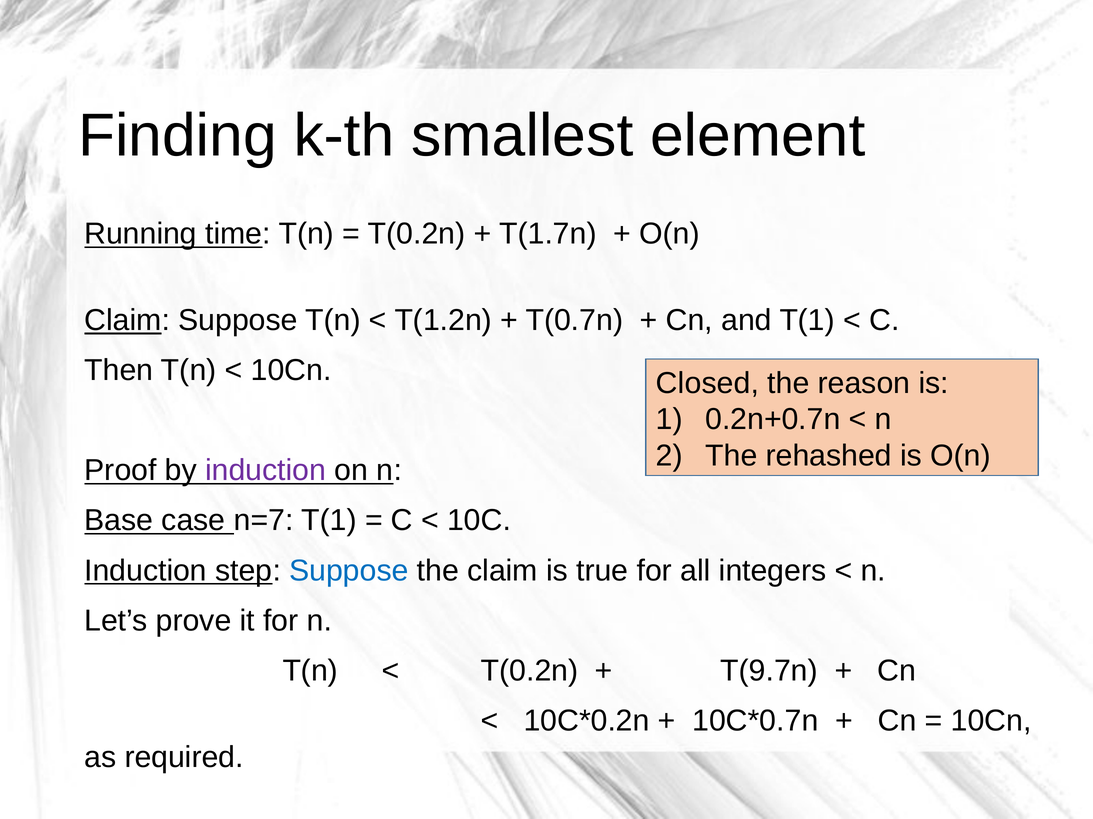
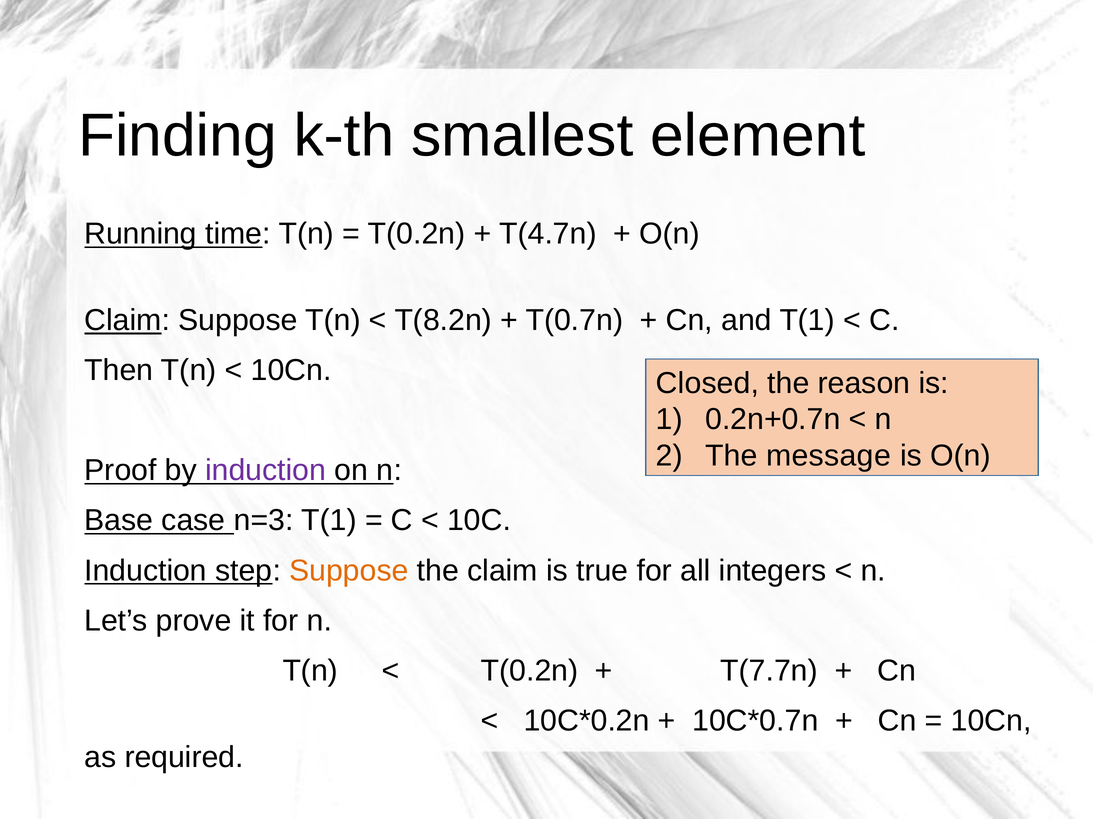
T(1.7n: T(1.7n -> T(4.7n
T(1.2n: T(1.2n -> T(8.2n
rehashed: rehashed -> message
n=7: n=7 -> n=3
Suppose at (349, 571) colour: blue -> orange
T(9.7n: T(9.7n -> T(7.7n
